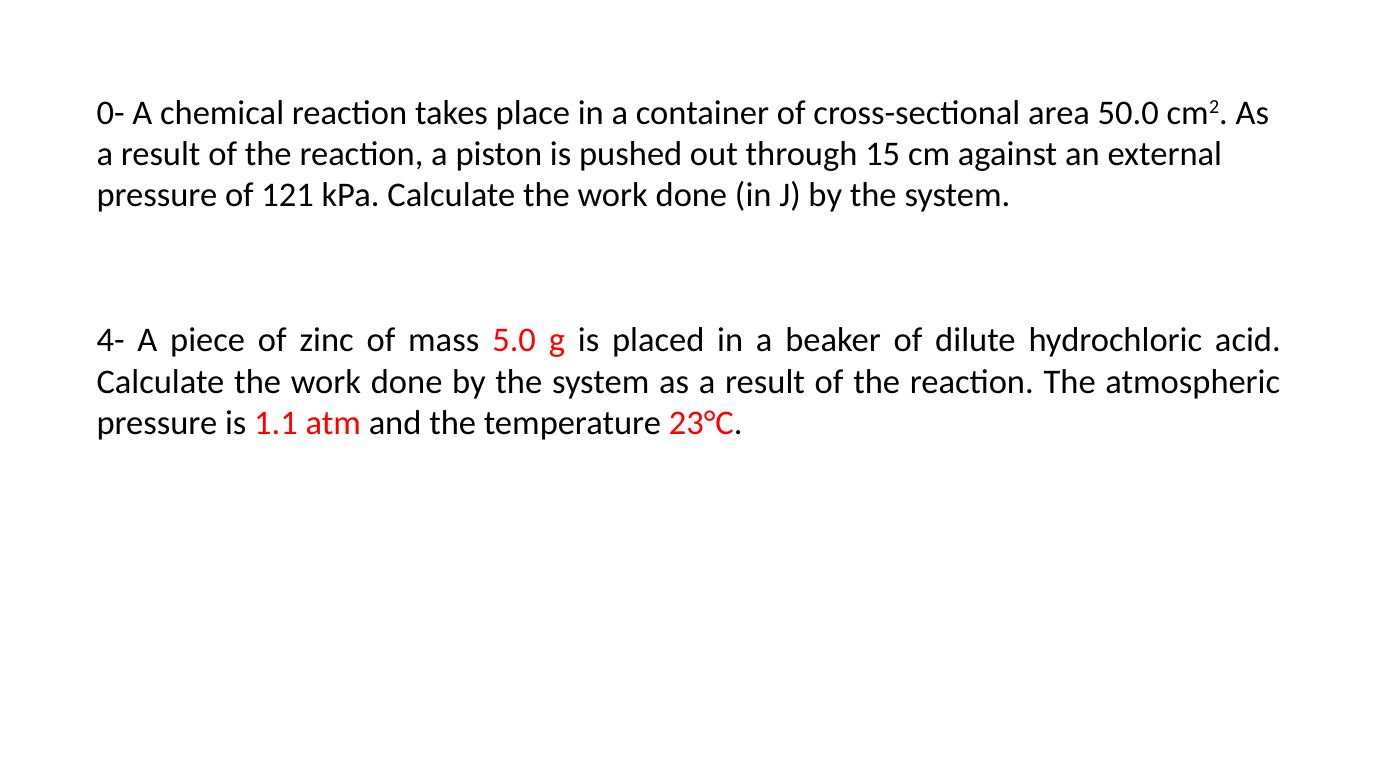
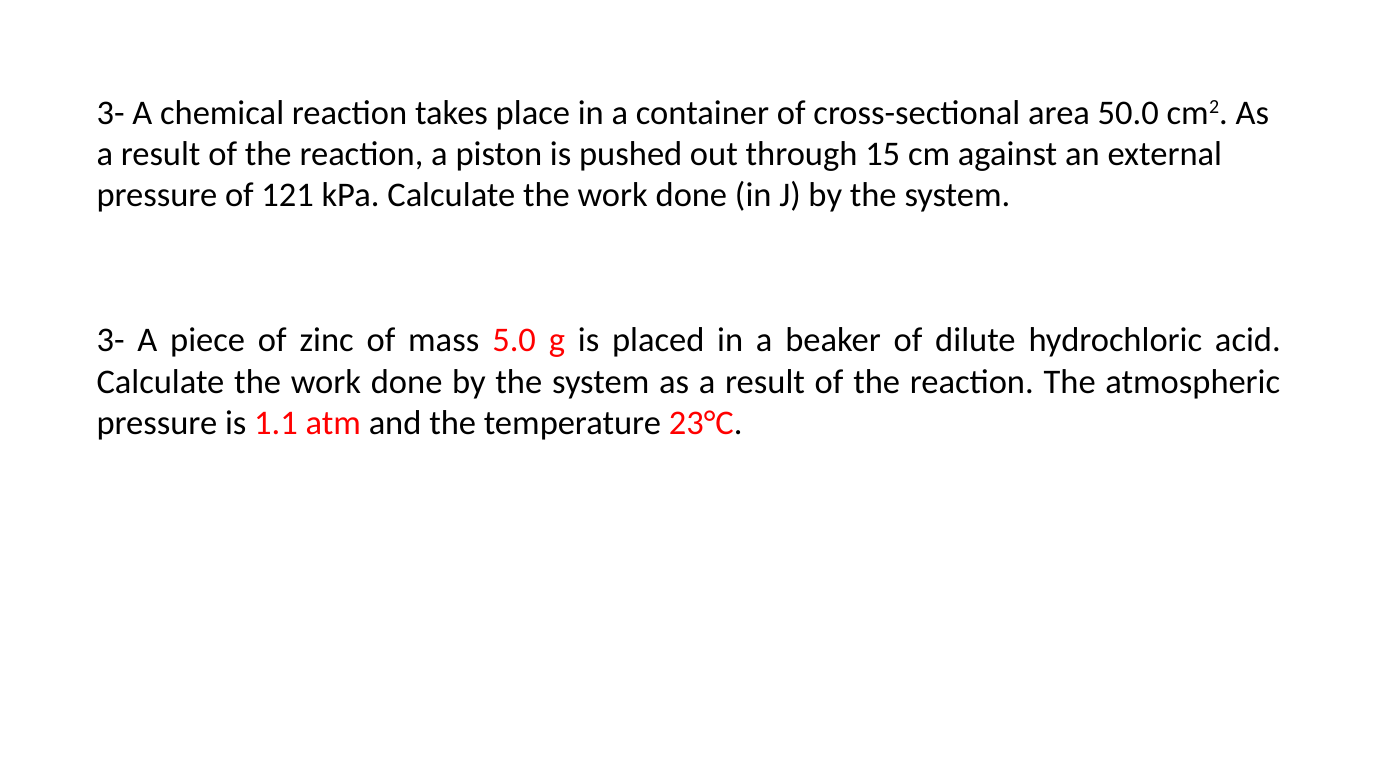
0- at (111, 113): 0- -> 3-
4- at (111, 341): 4- -> 3-
